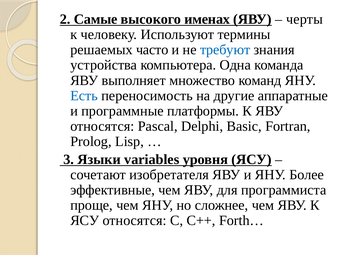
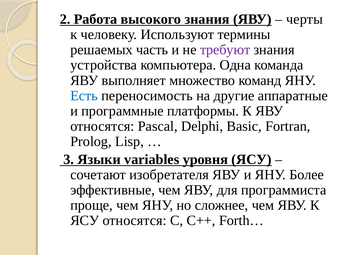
Самые: Самые -> Работа
высокого именах: именах -> знания
часто: часто -> часть
требуют colour: blue -> purple
